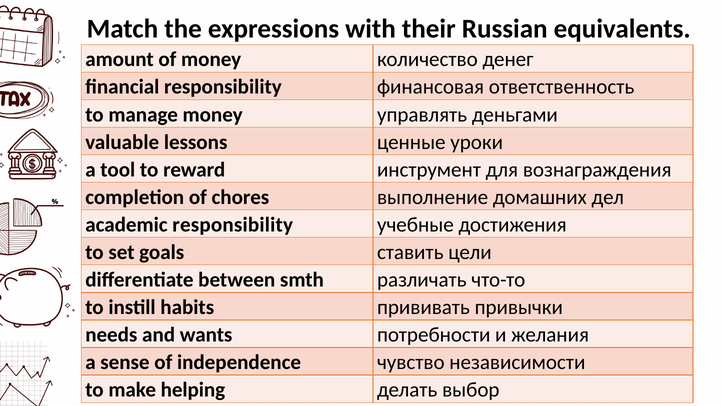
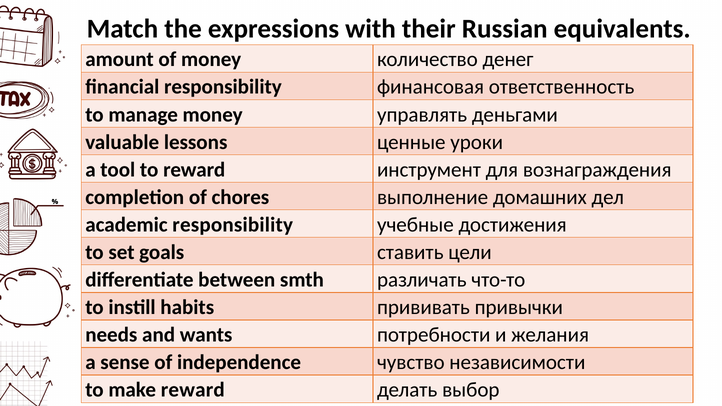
make helping: helping -> reward
